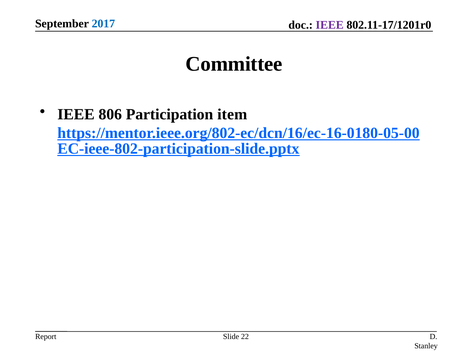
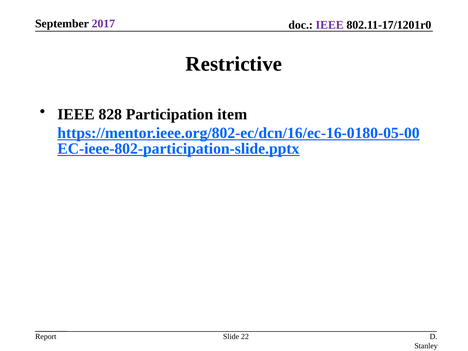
2017 colour: blue -> purple
Committee: Committee -> Restrictive
806: 806 -> 828
